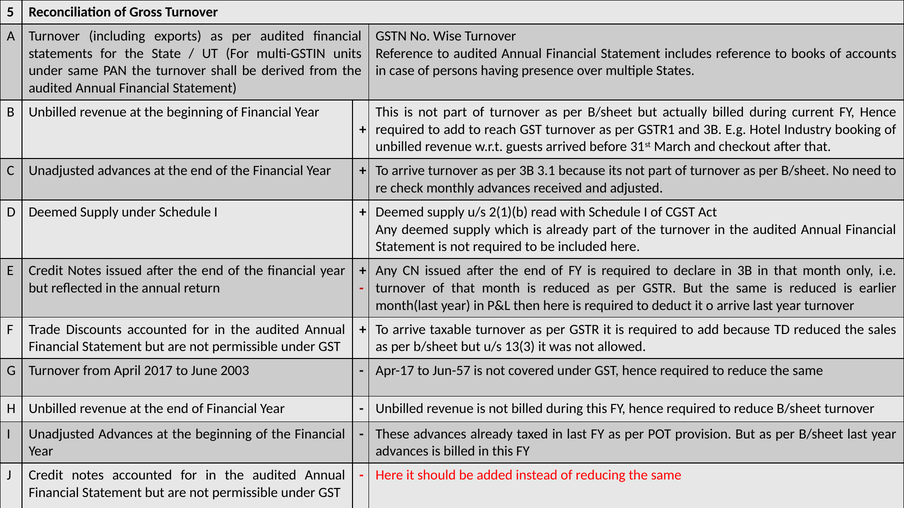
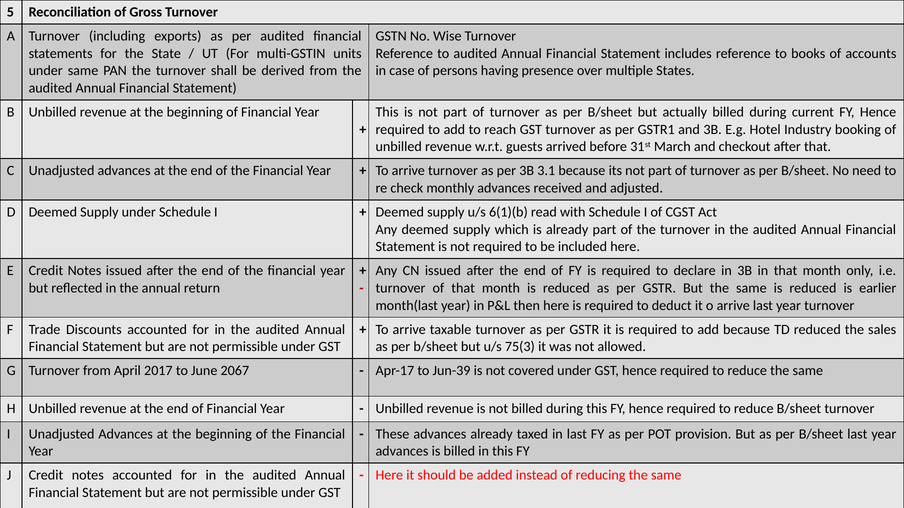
2(1)(b: 2(1)(b -> 6(1)(b
13(3: 13(3 -> 75(3
2003: 2003 -> 2067
Jun-57: Jun-57 -> Jun-39
